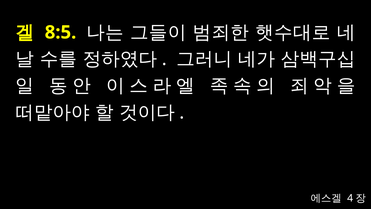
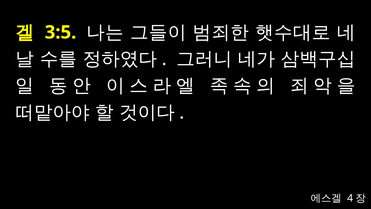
8:5: 8:5 -> 3:5
